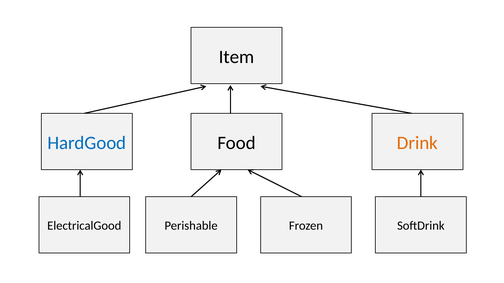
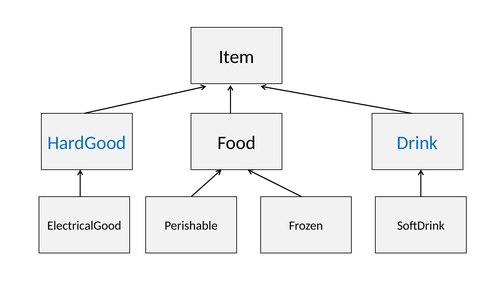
Drink colour: orange -> blue
